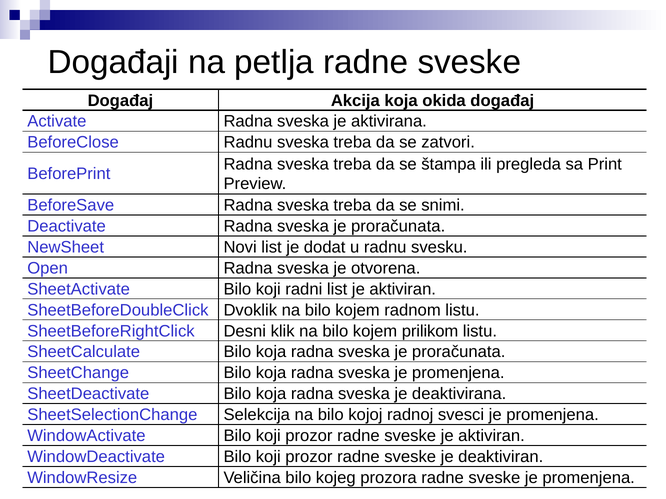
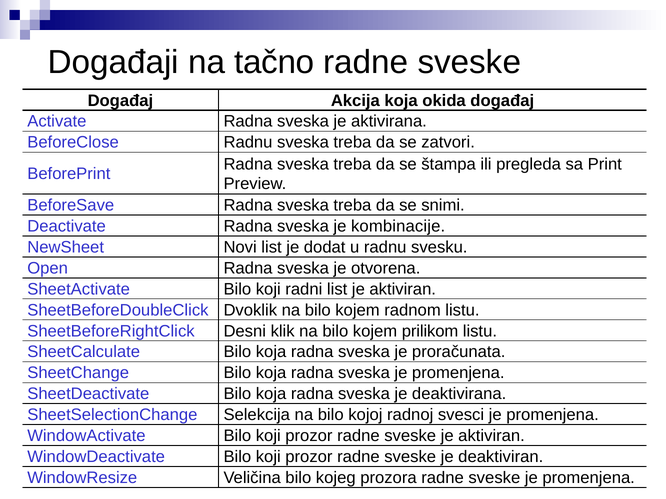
petlja: petlja -> tačno
proračunata at (398, 226): proračunata -> kombinacije
